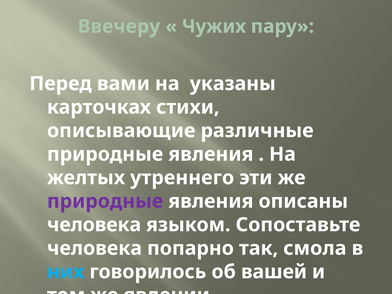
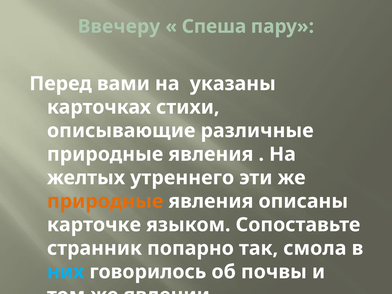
Чужих: Чужих -> Спеша
природные at (105, 201) colour: purple -> orange
человека at (94, 225): человека -> карточке
человека at (94, 248): человека -> странник
вашей: вашей -> почвы
